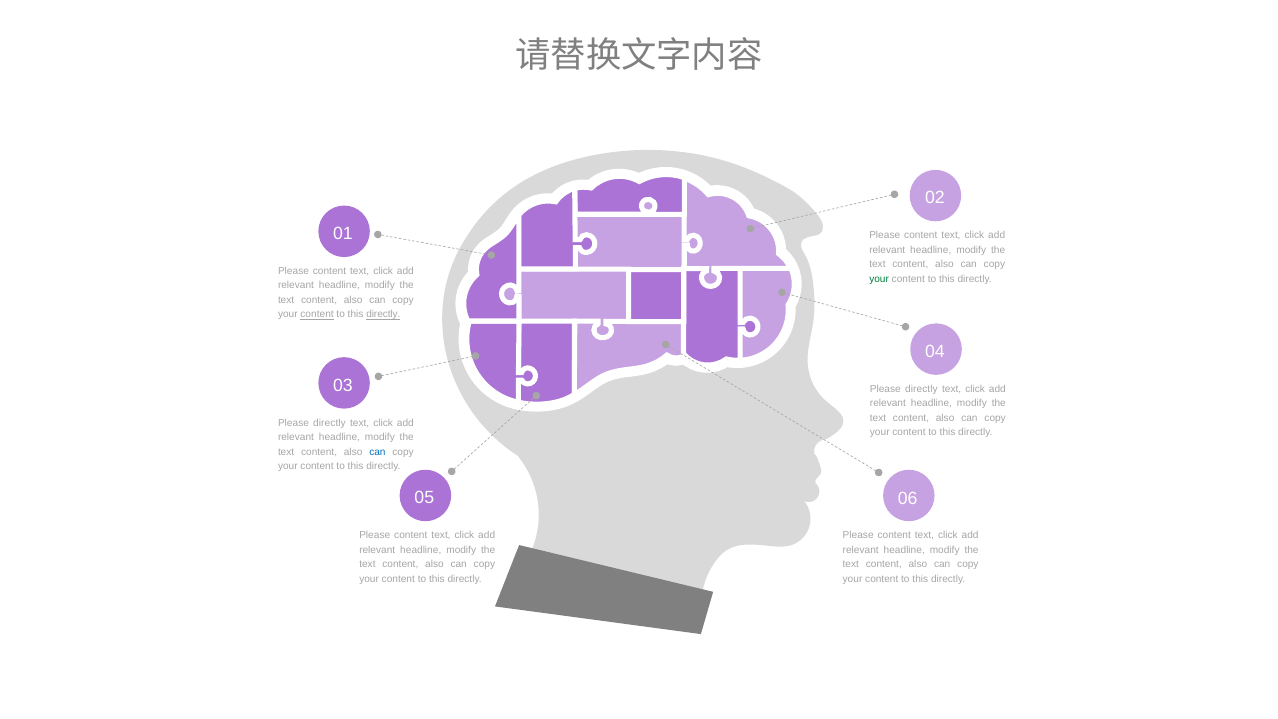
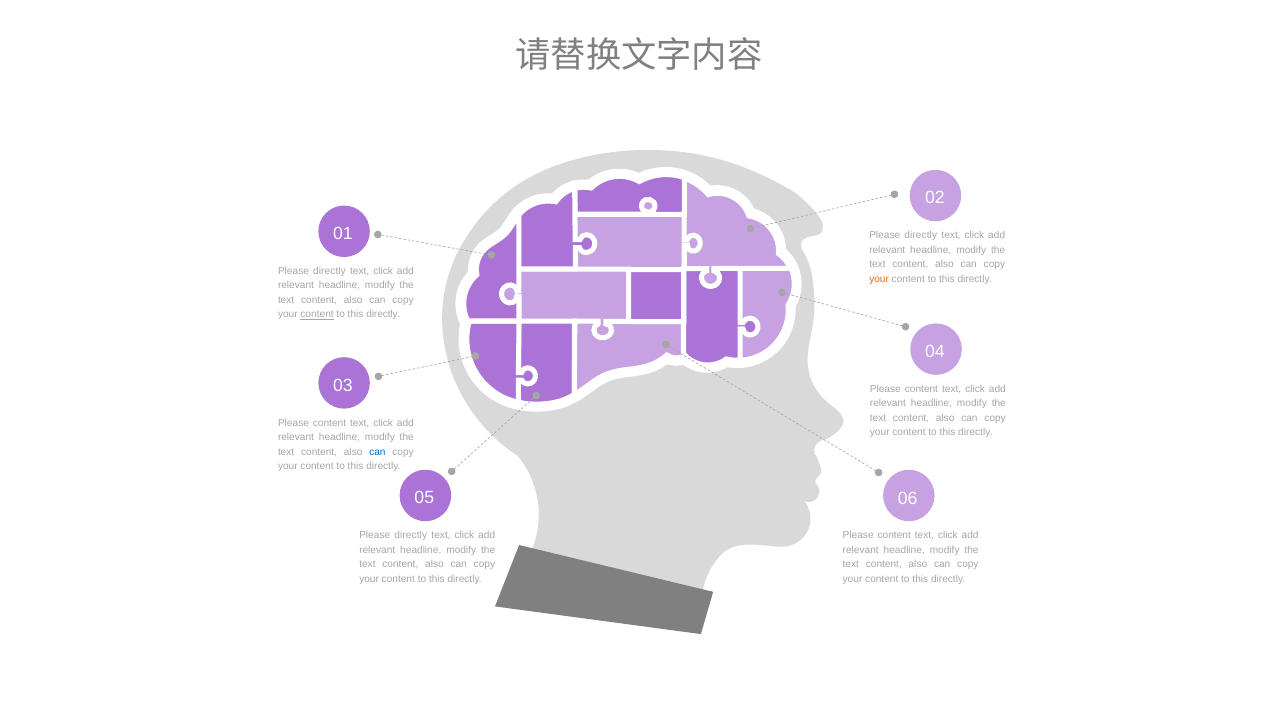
content at (921, 235): content -> directly
content at (330, 271): content -> directly
your at (879, 279) colour: green -> orange
directly at (383, 314) underline: present -> none
directly at (921, 389): directly -> content
directly at (329, 423): directly -> content
content at (411, 535): content -> directly
